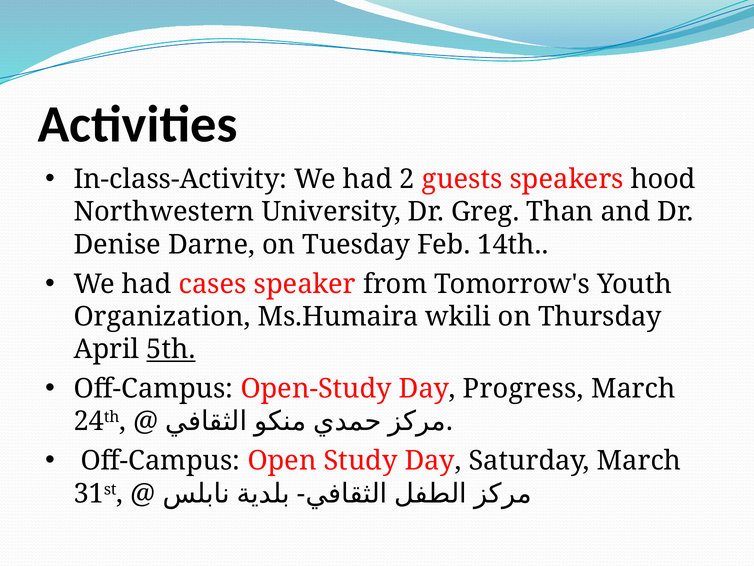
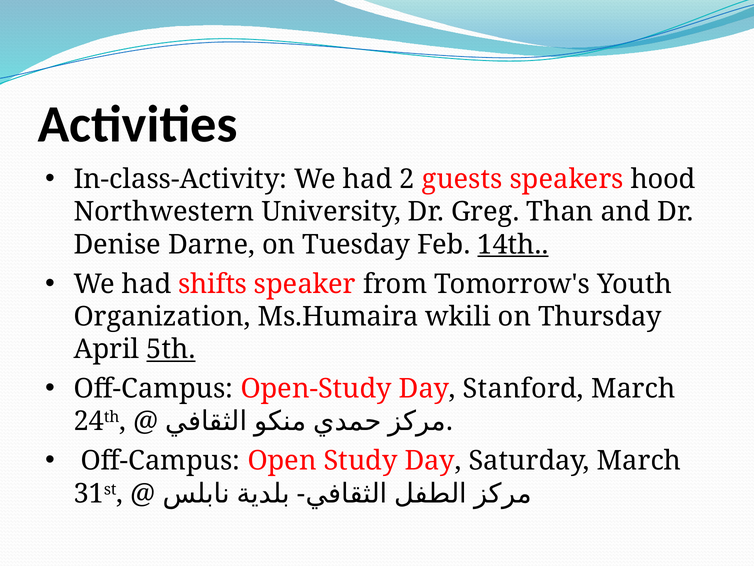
14th underline: none -> present
cases: cases -> shifts
Progress: Progress -> Stanford
